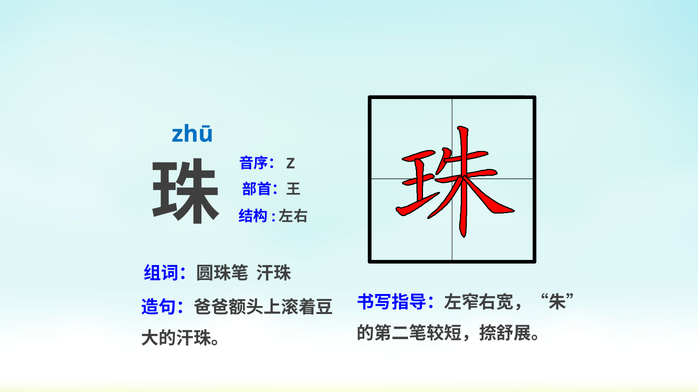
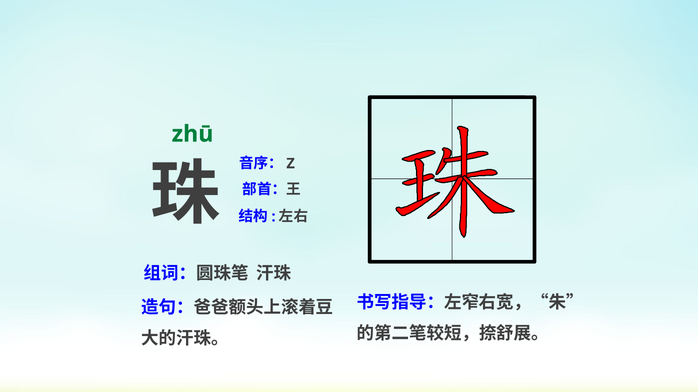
zhū colour: blue -> green
